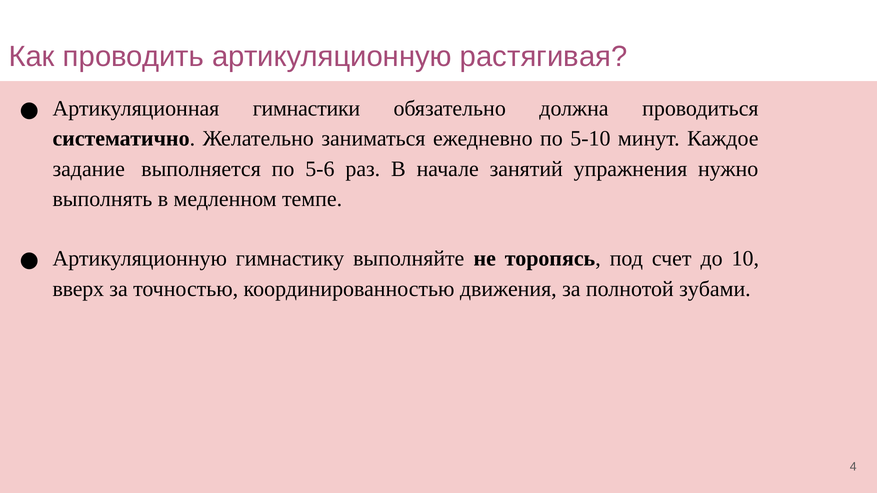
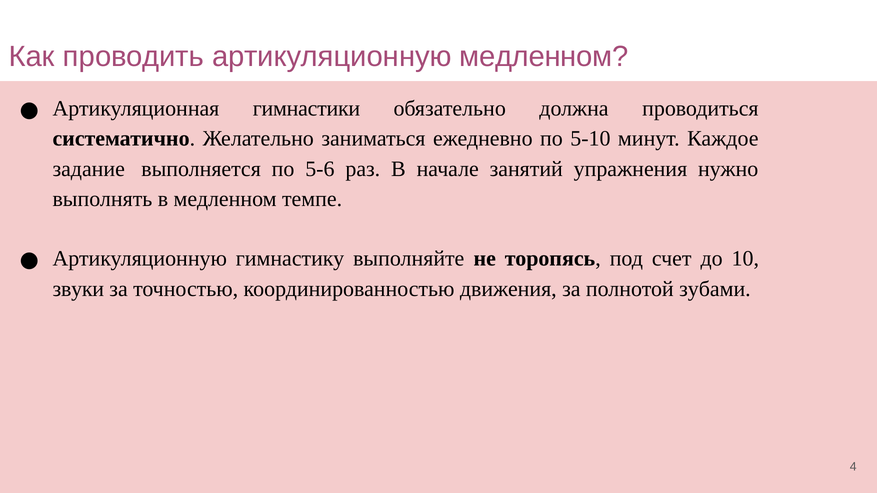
артикуляционную растягивая: растягивая -> медленном
вверх: вверх -> звуки
